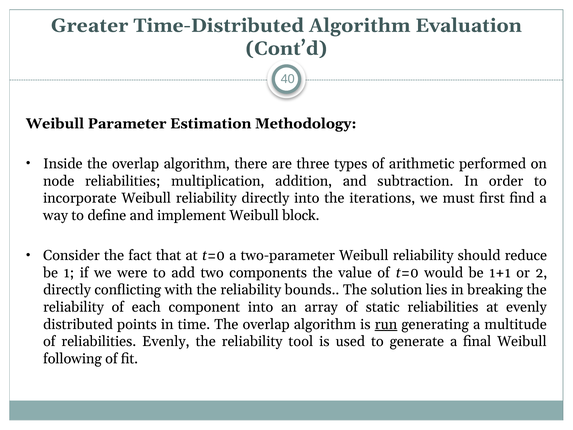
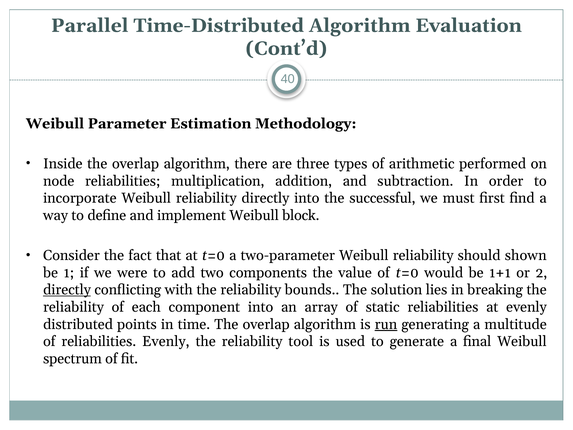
Greater: Greater -> Parallel
iterations: iterations -> successful
reduce: reduce -> shown
directly at (67, 290) underline: none -> present
following: following -> spectrum
